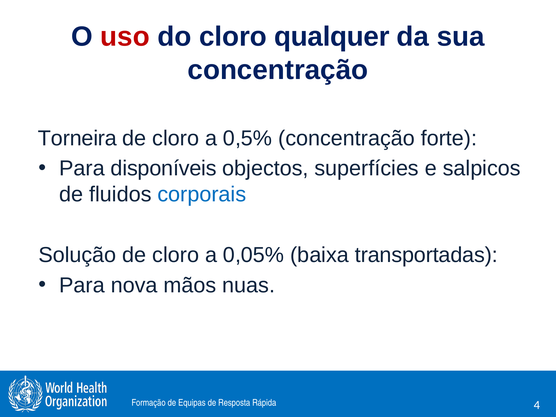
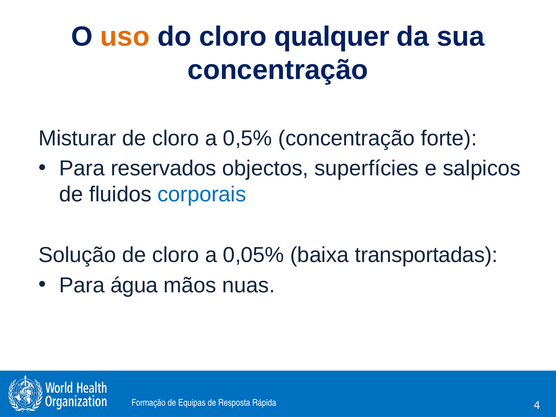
uso colour: red -> orange
Torneira: Torneira -> Misturar
disponíveis: disponíveis -> reservados
nova: nova -> água
